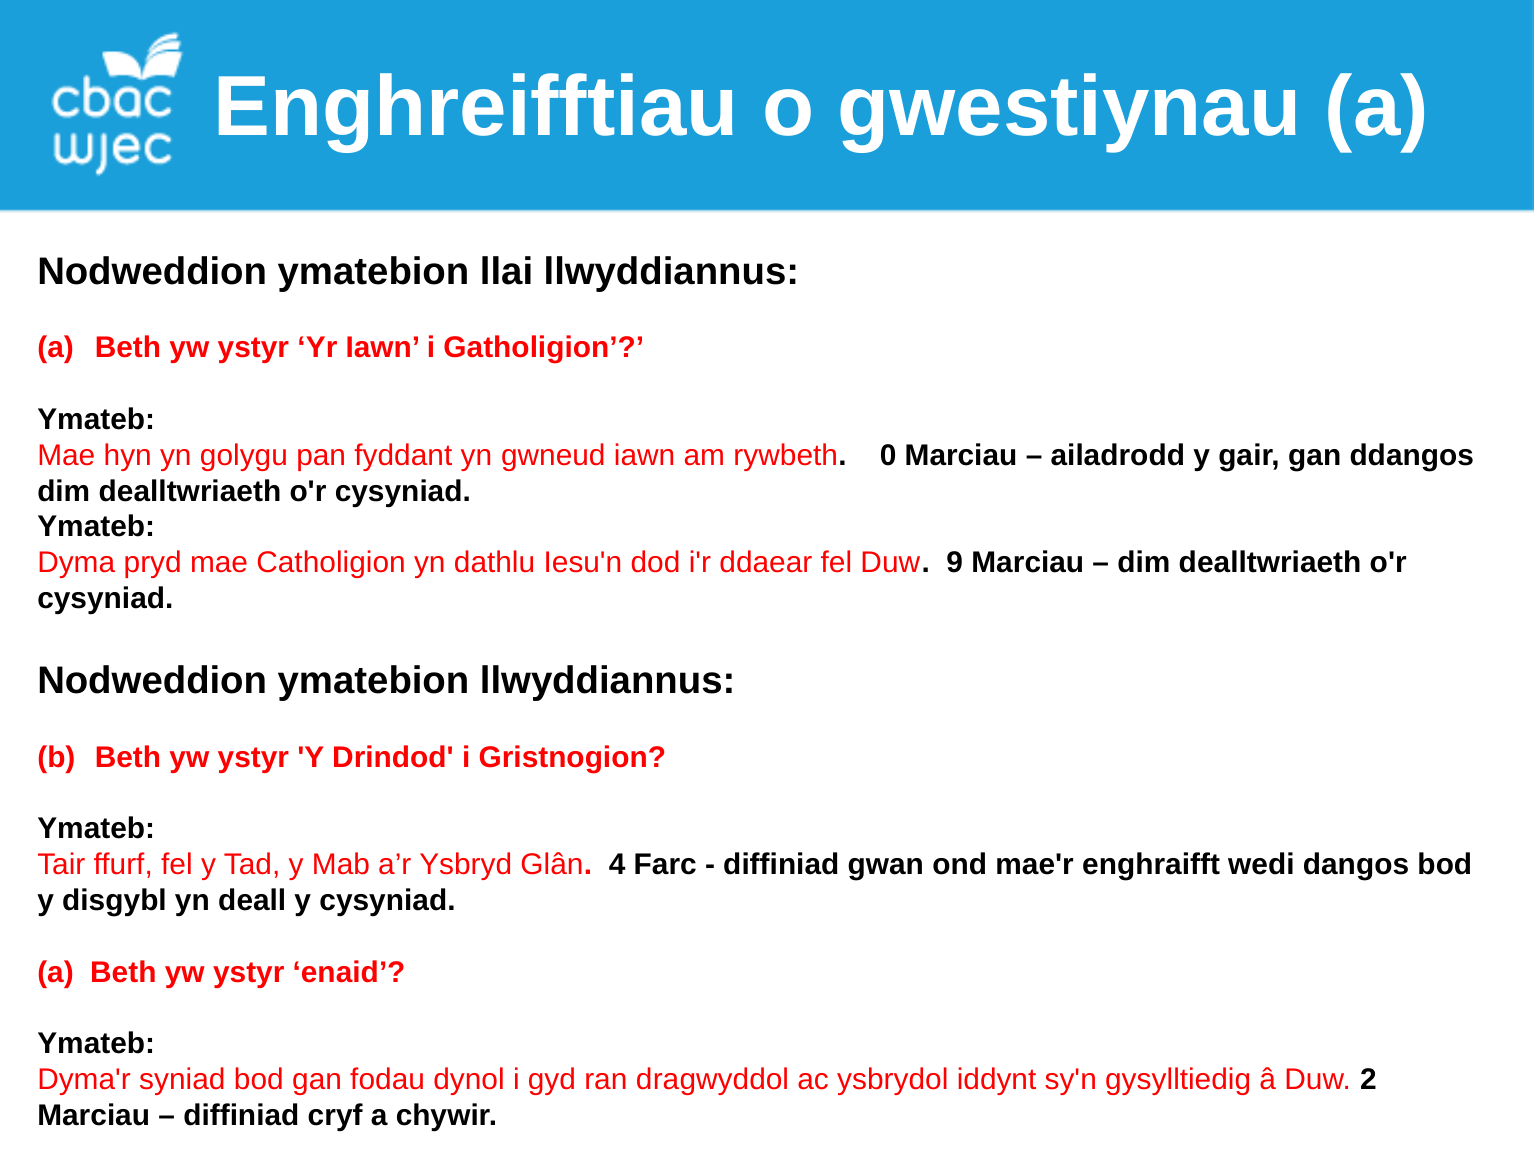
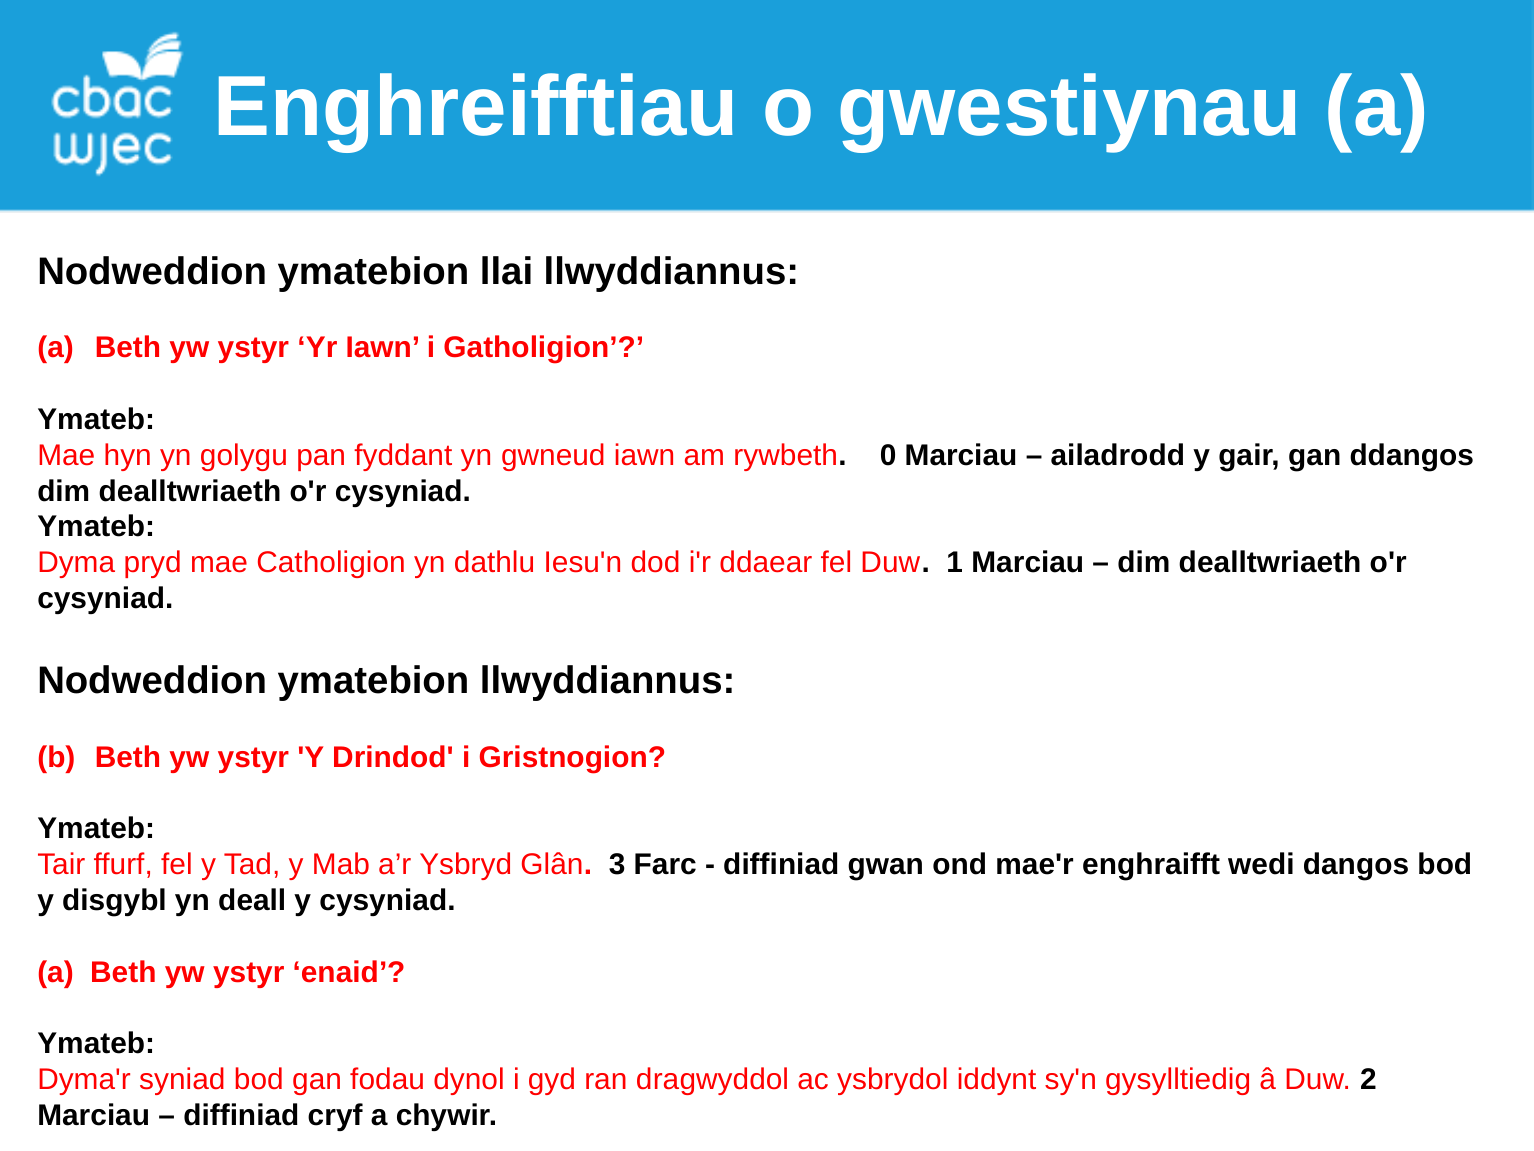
9: 9 -> 1
4: 4 -> 3
